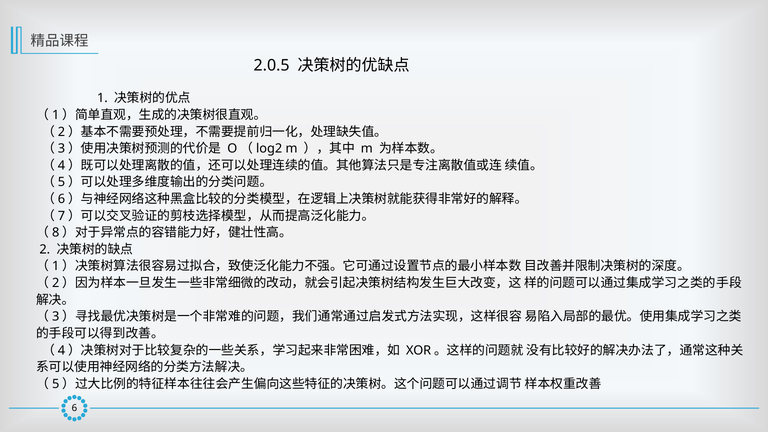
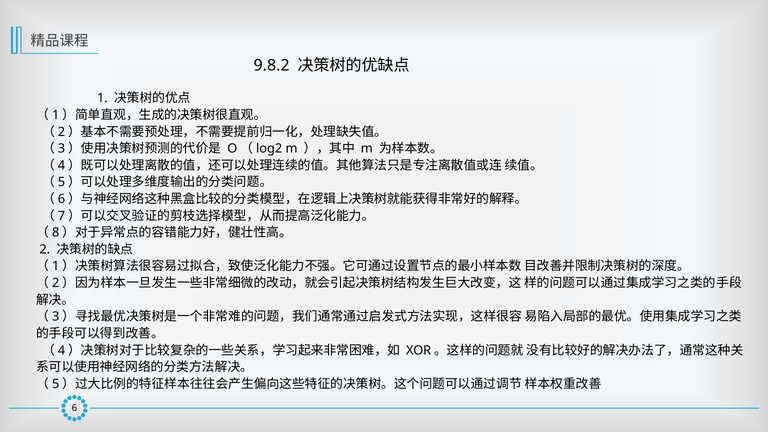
2.0.5: 2.0.5 -> 9.8.2
